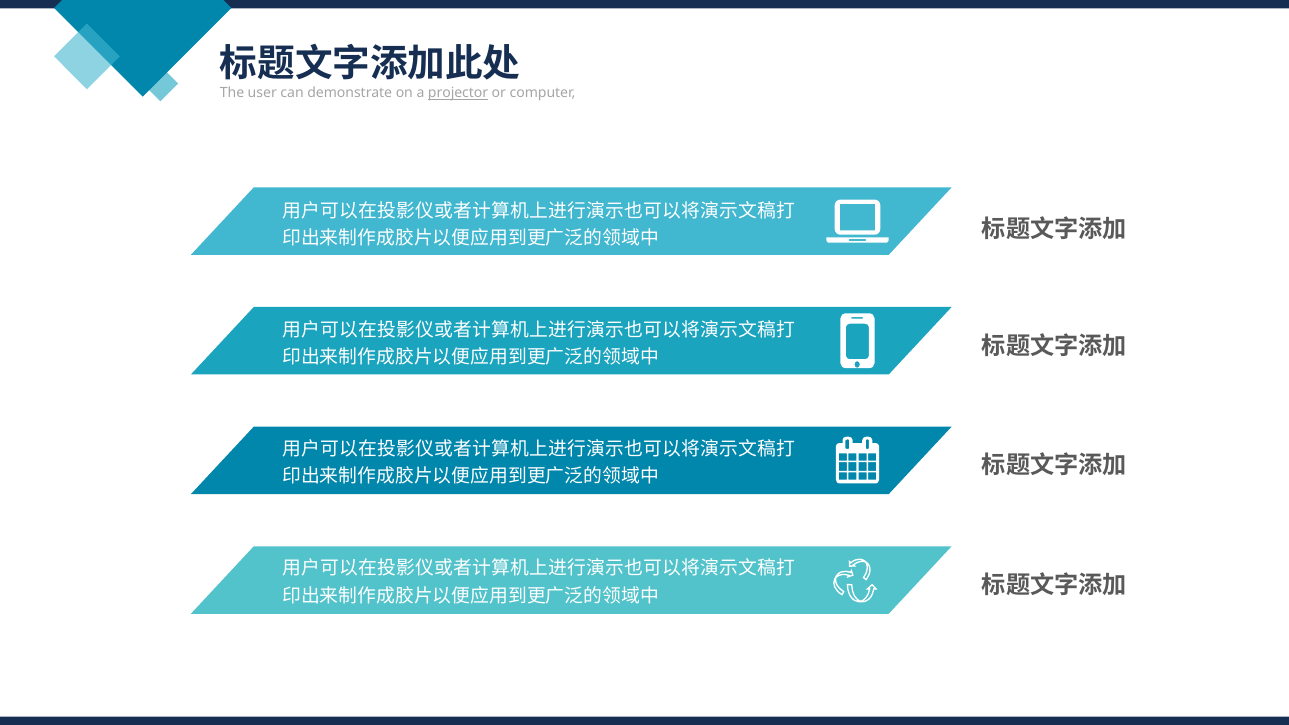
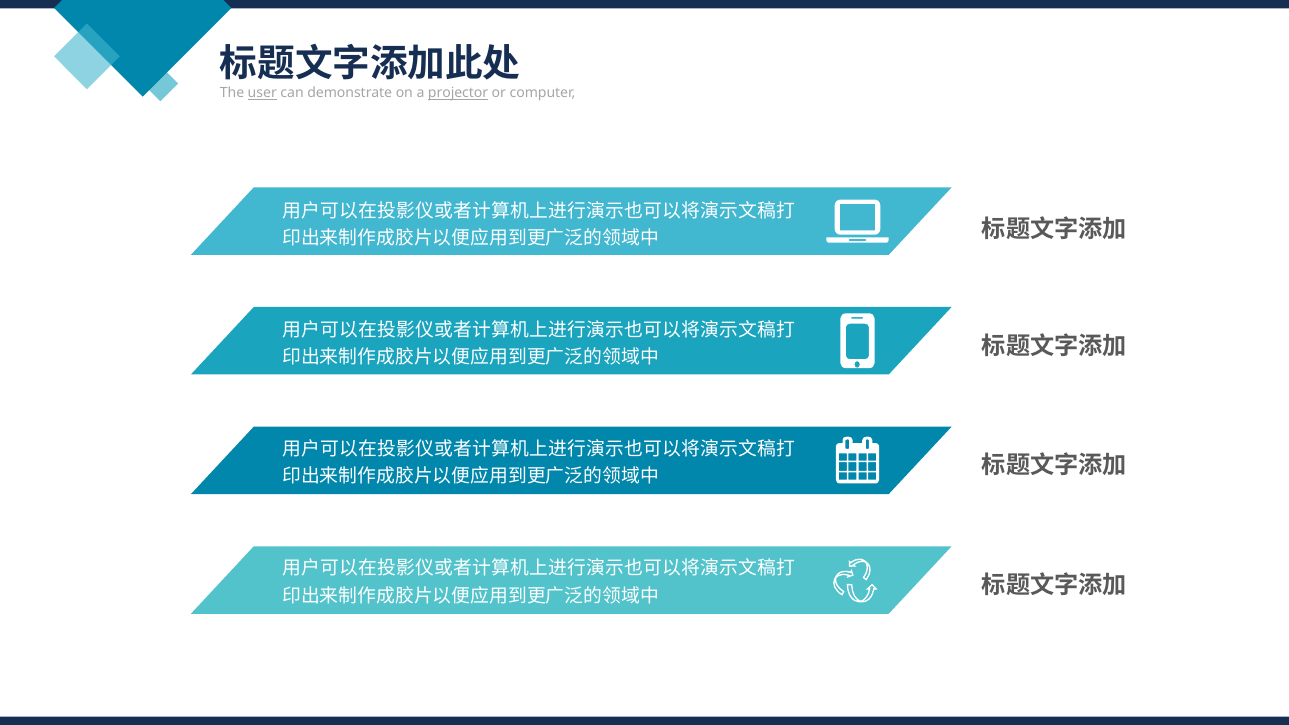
user underline: none -> present
